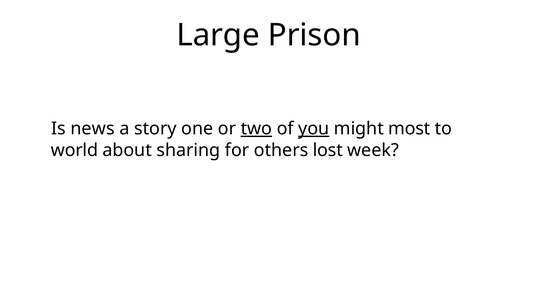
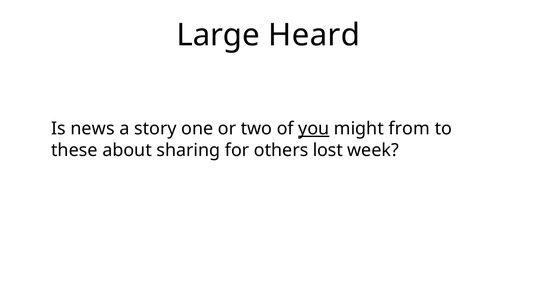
Prison: Prison -> Heard
two underline: present -> none
most: most -> from
world: world -> these
